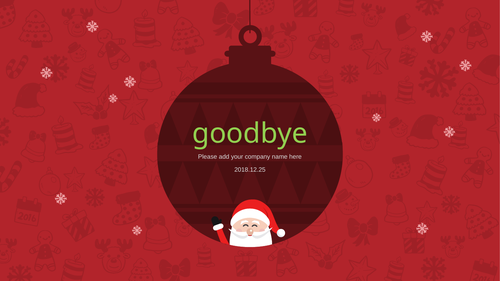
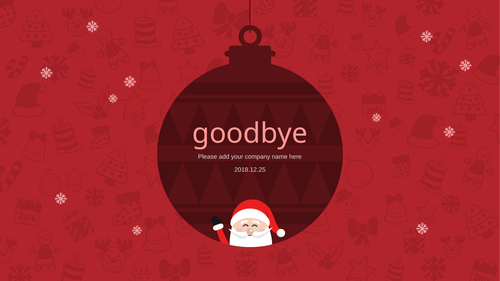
goodbye colour: light green -> pink
